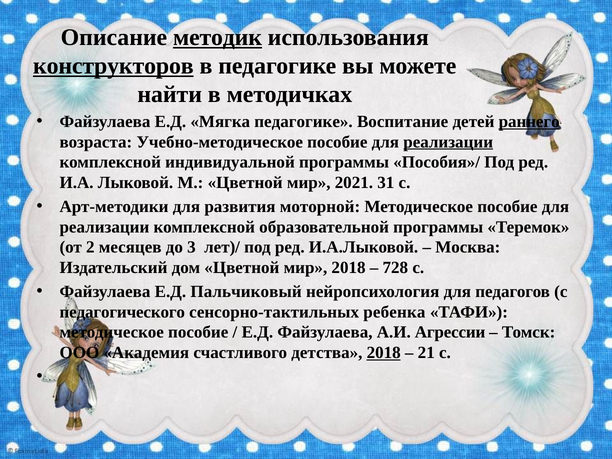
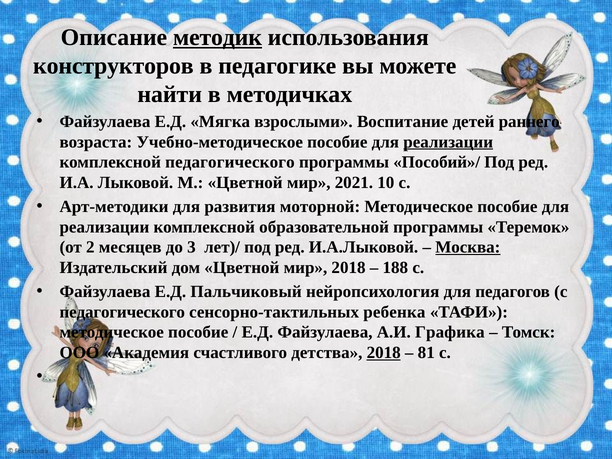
конструкторов underline: present -> none
Мягка педагогике: педагогике -> взрослыми
раннего underline: present -> none
комплексной индивидуальной: индивидуальной -> педагогического
Пособия»/: Пособия»/ -> Пособий»/
31: 31 -> 10
Москва underline: none -> present
728: 728 -> 188
Агрессии: Агрессии -> Графика
21: 21 -> 81
